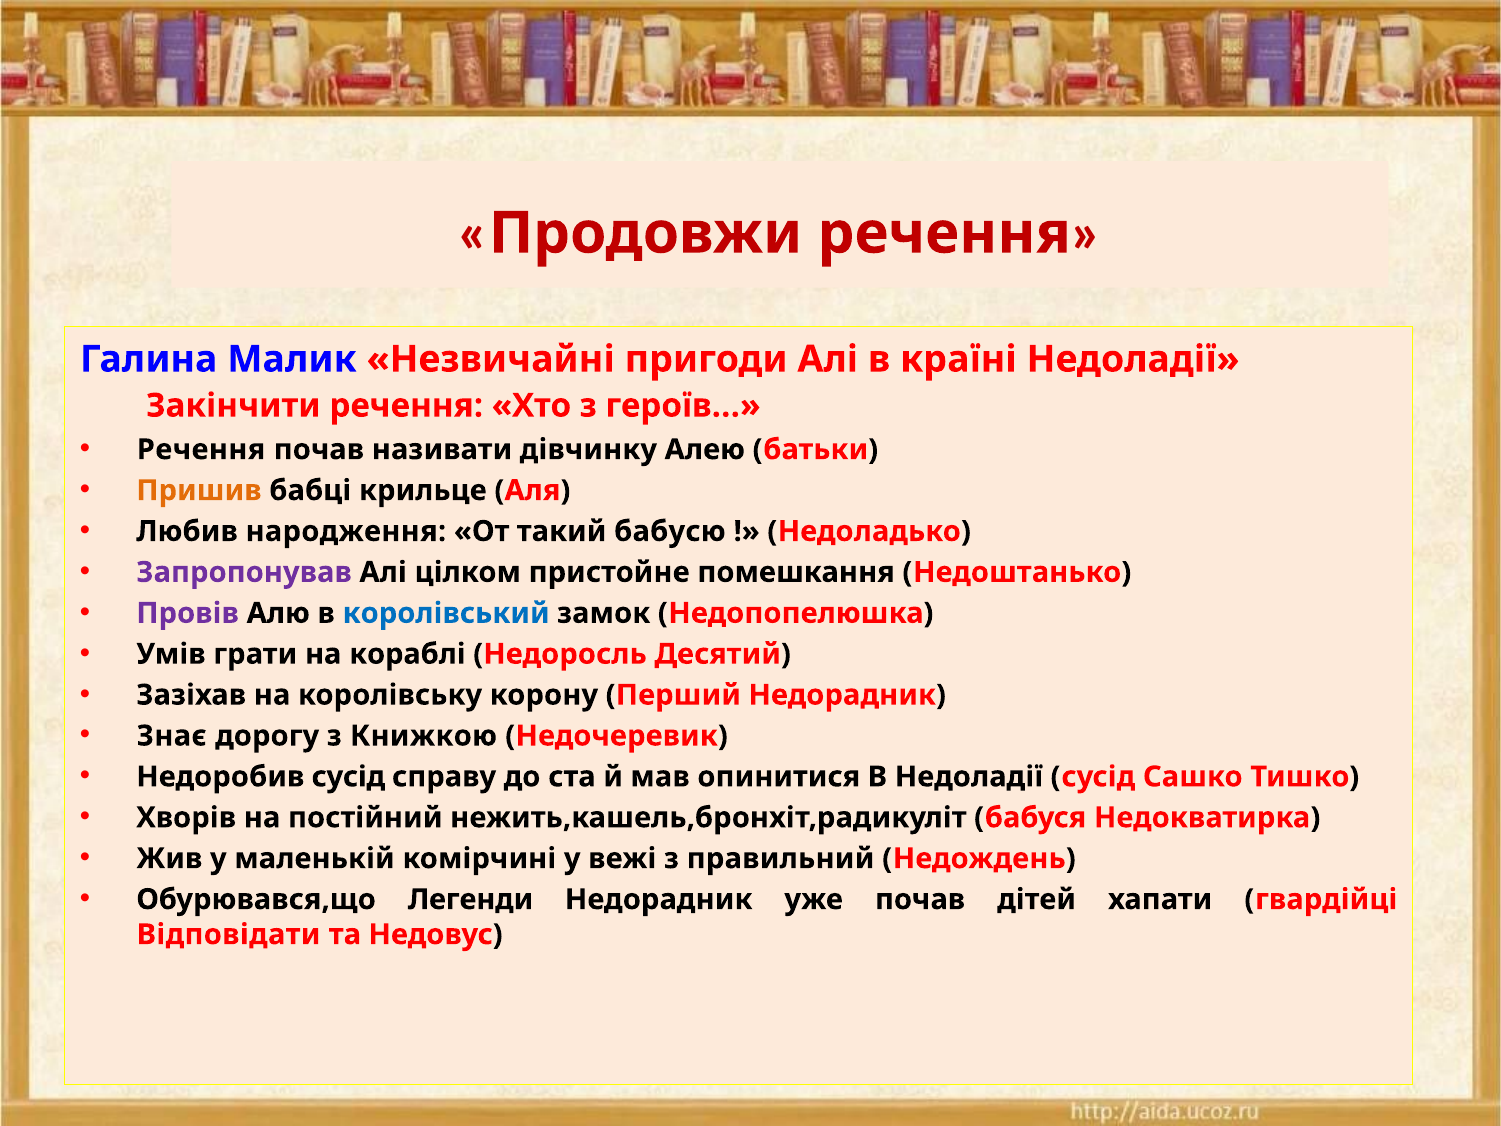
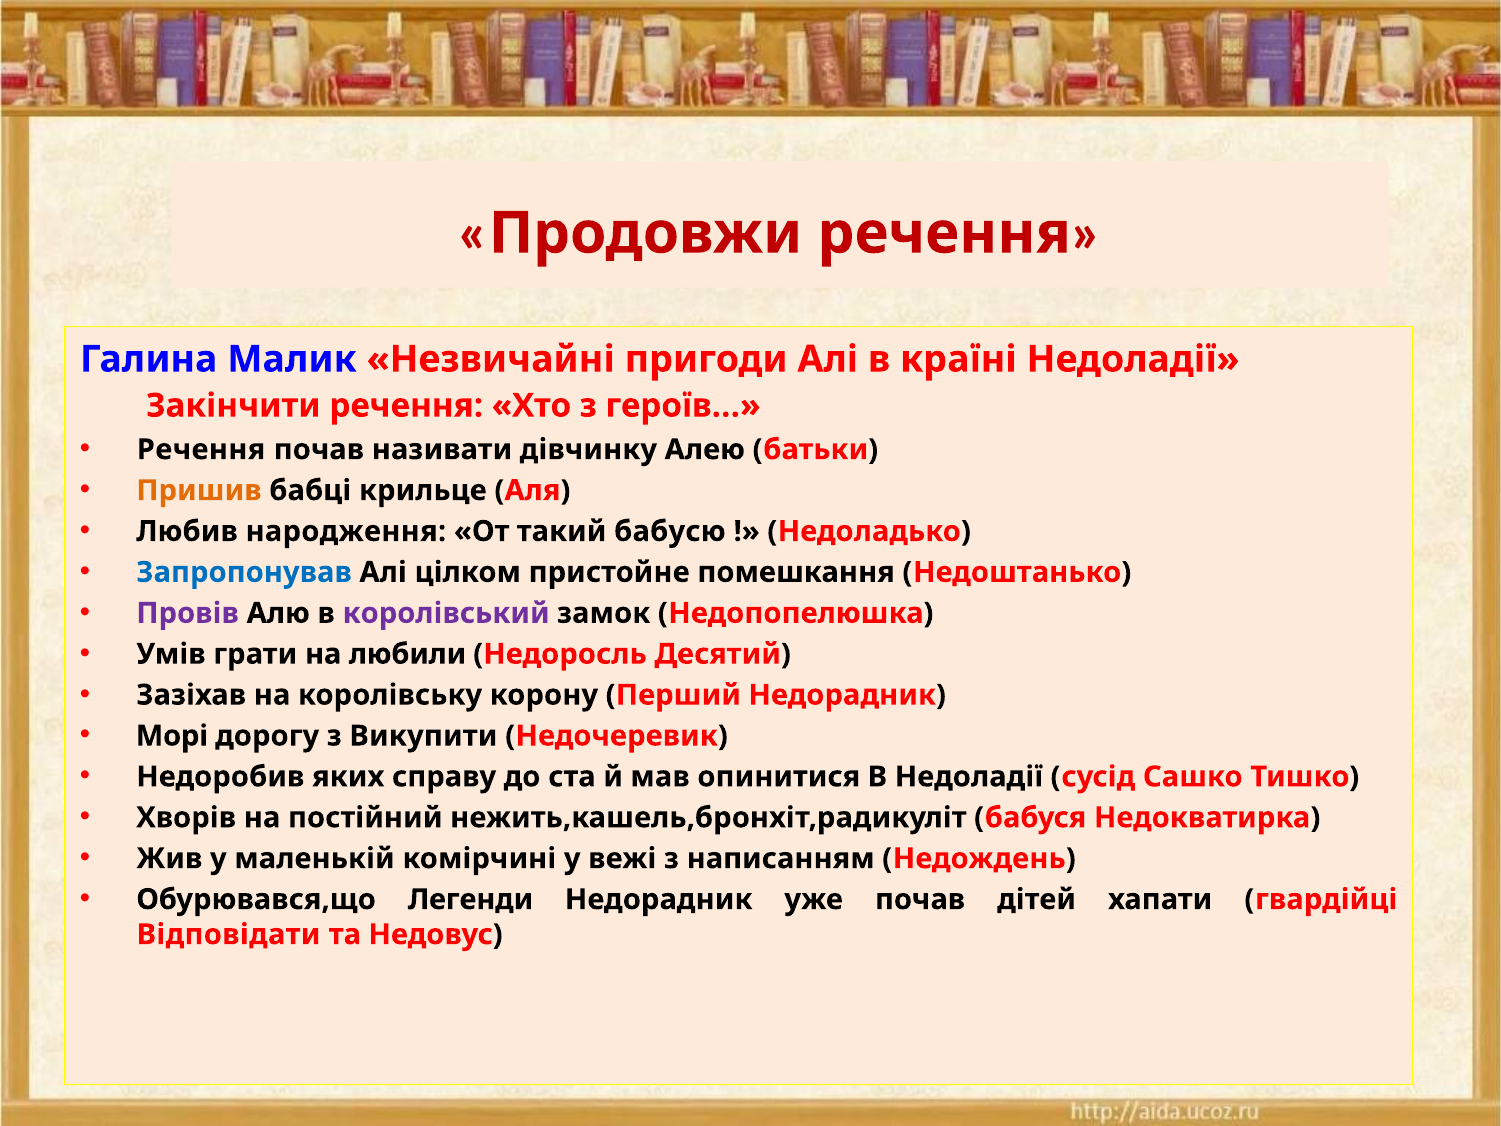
Запропонував colour: purple -> blue
королівський colour: blue -> purple
кораблі: кораблі -> любили
Знає: Знає -> Морі
Книжкою: Книжкою -> Викупити
Недоробив сусід: сусід -> яких
правильний: правильний -> написанням
